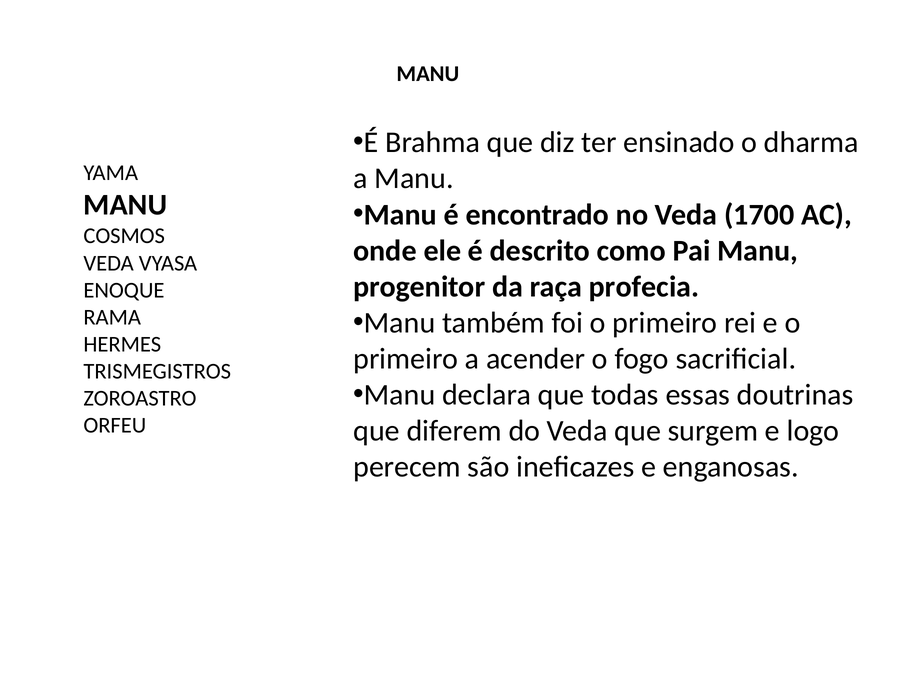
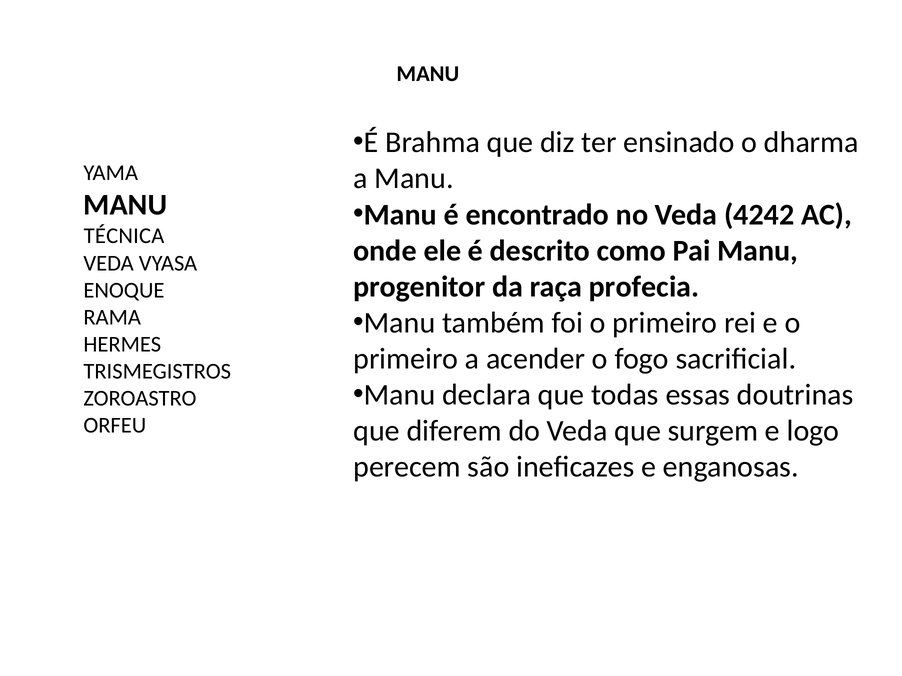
1700: 1700 -> 4242
COSMOS: COSMOS -> TÉCNICA
